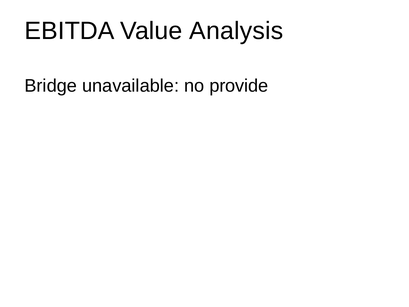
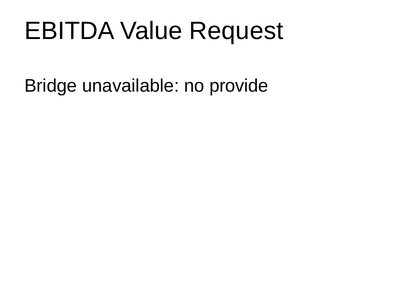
Analysis: Analysis -> Request
